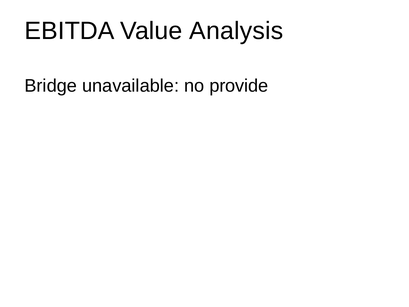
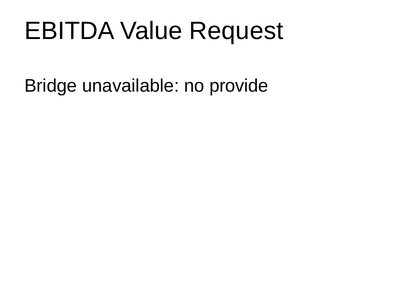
Analysis: Analysis -> Request
